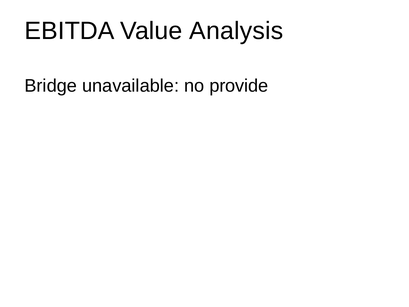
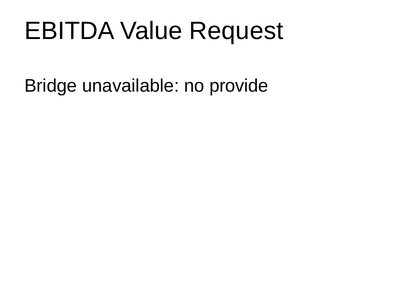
Analysis: Analysis -> Request
